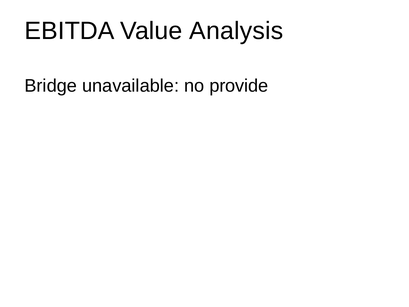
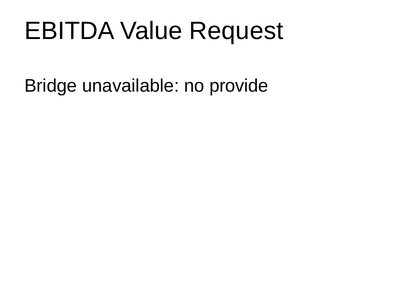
Analysis: Analysis -> Request
